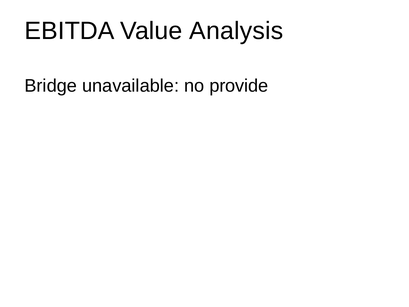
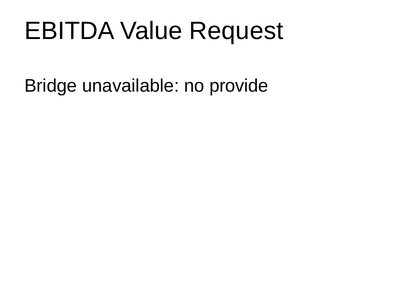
Analysis: Analysis -> Request
